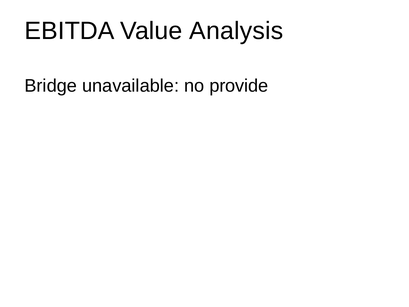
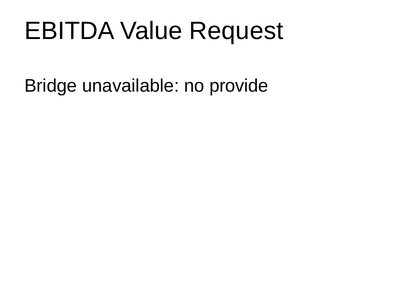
Analysis: Analysis -> Request
